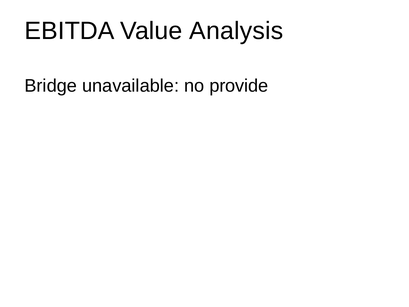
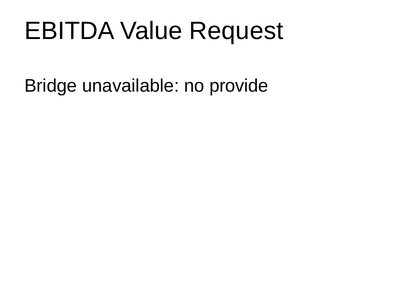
Analysis: Analysis -> Request
